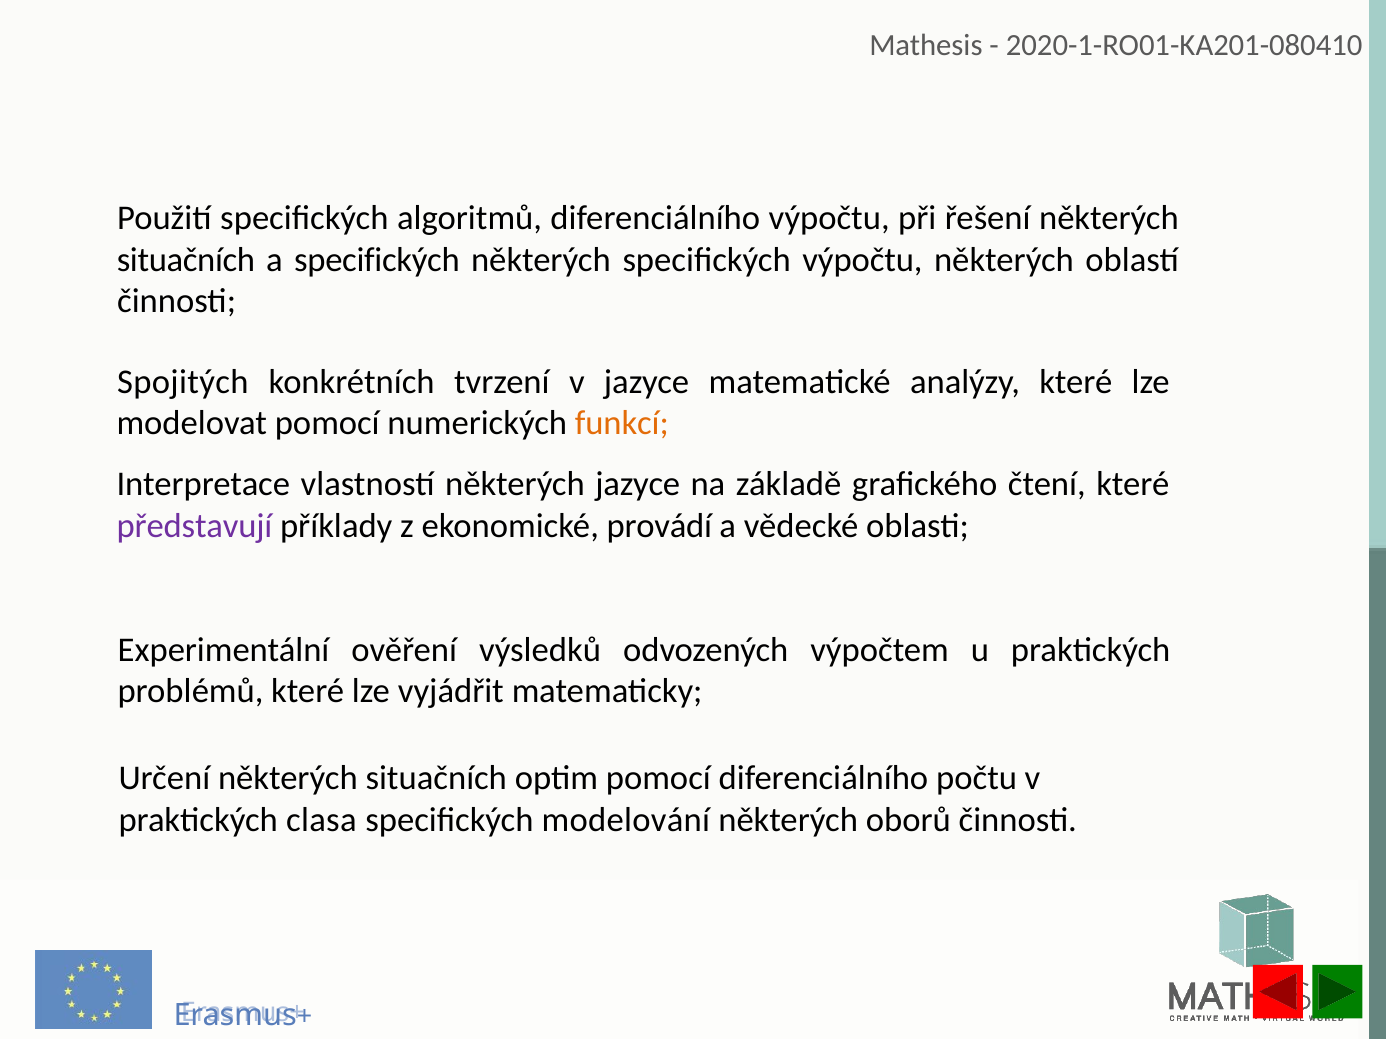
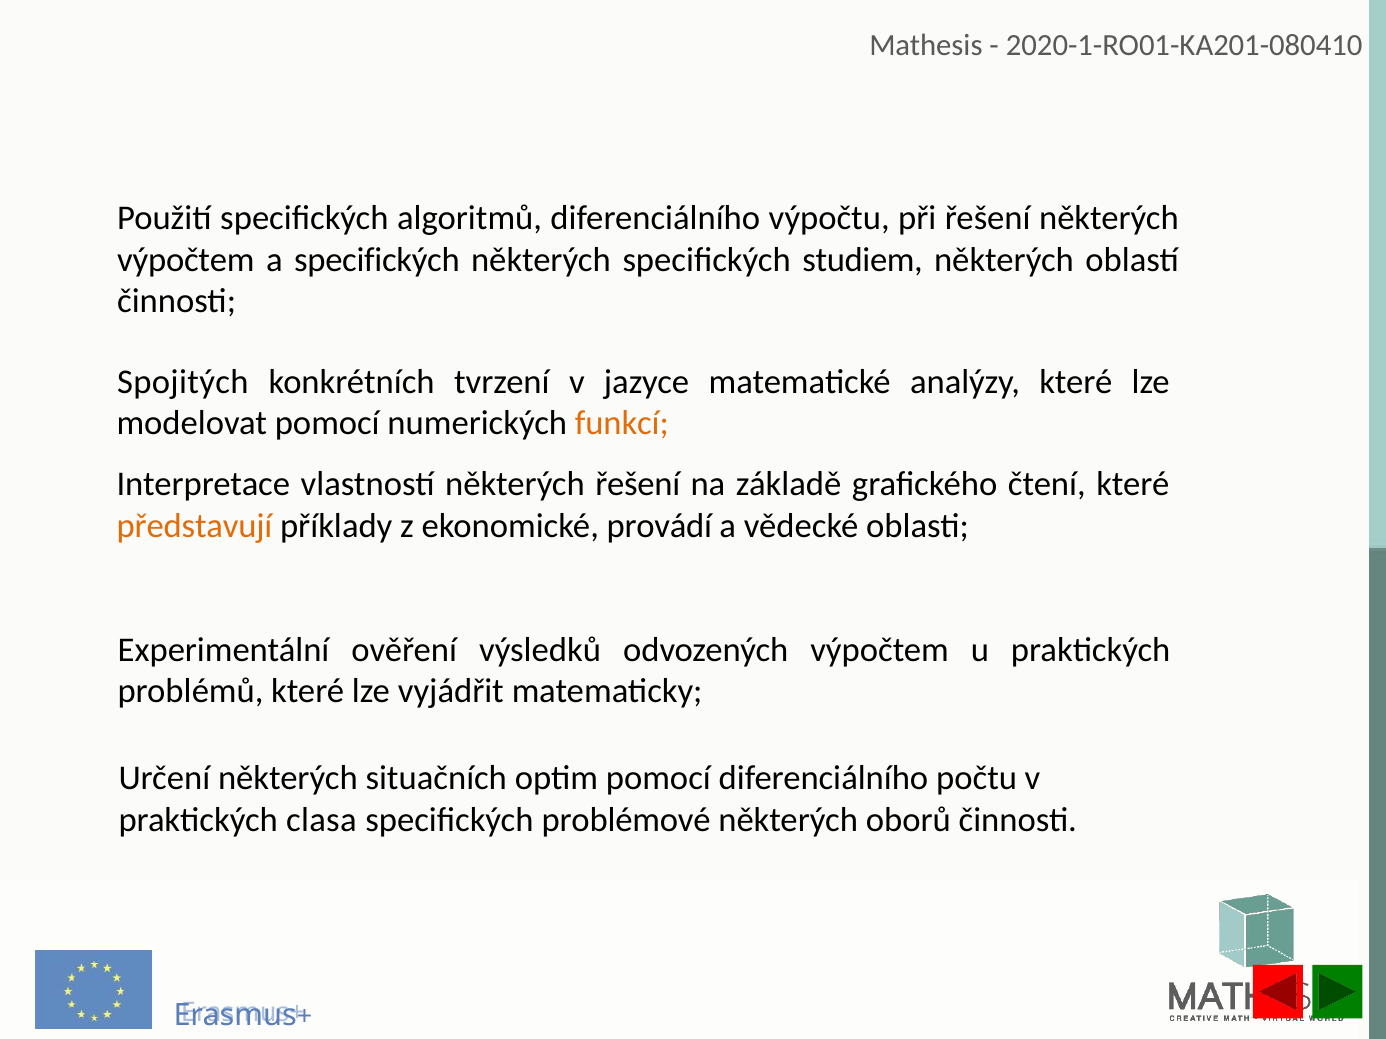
situačních at (186, 260): situačních -> výpočtem
specifických výpočtu: výpočtu -> studiem
některých jazyce: jazyce -> řešení
představují colour: purple -> orange
modelování: modelování -> problémové
